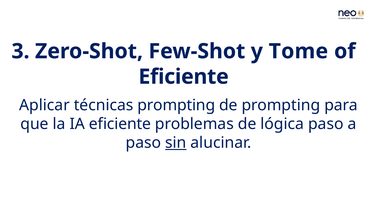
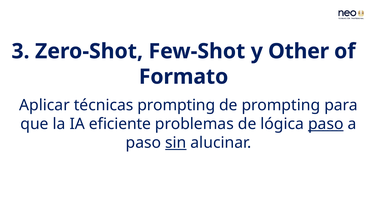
Tome: Tome -> Other
Eficiente at (184, 77): Eficiente -> Formato
paso at (326, 124) underline: none -> present
